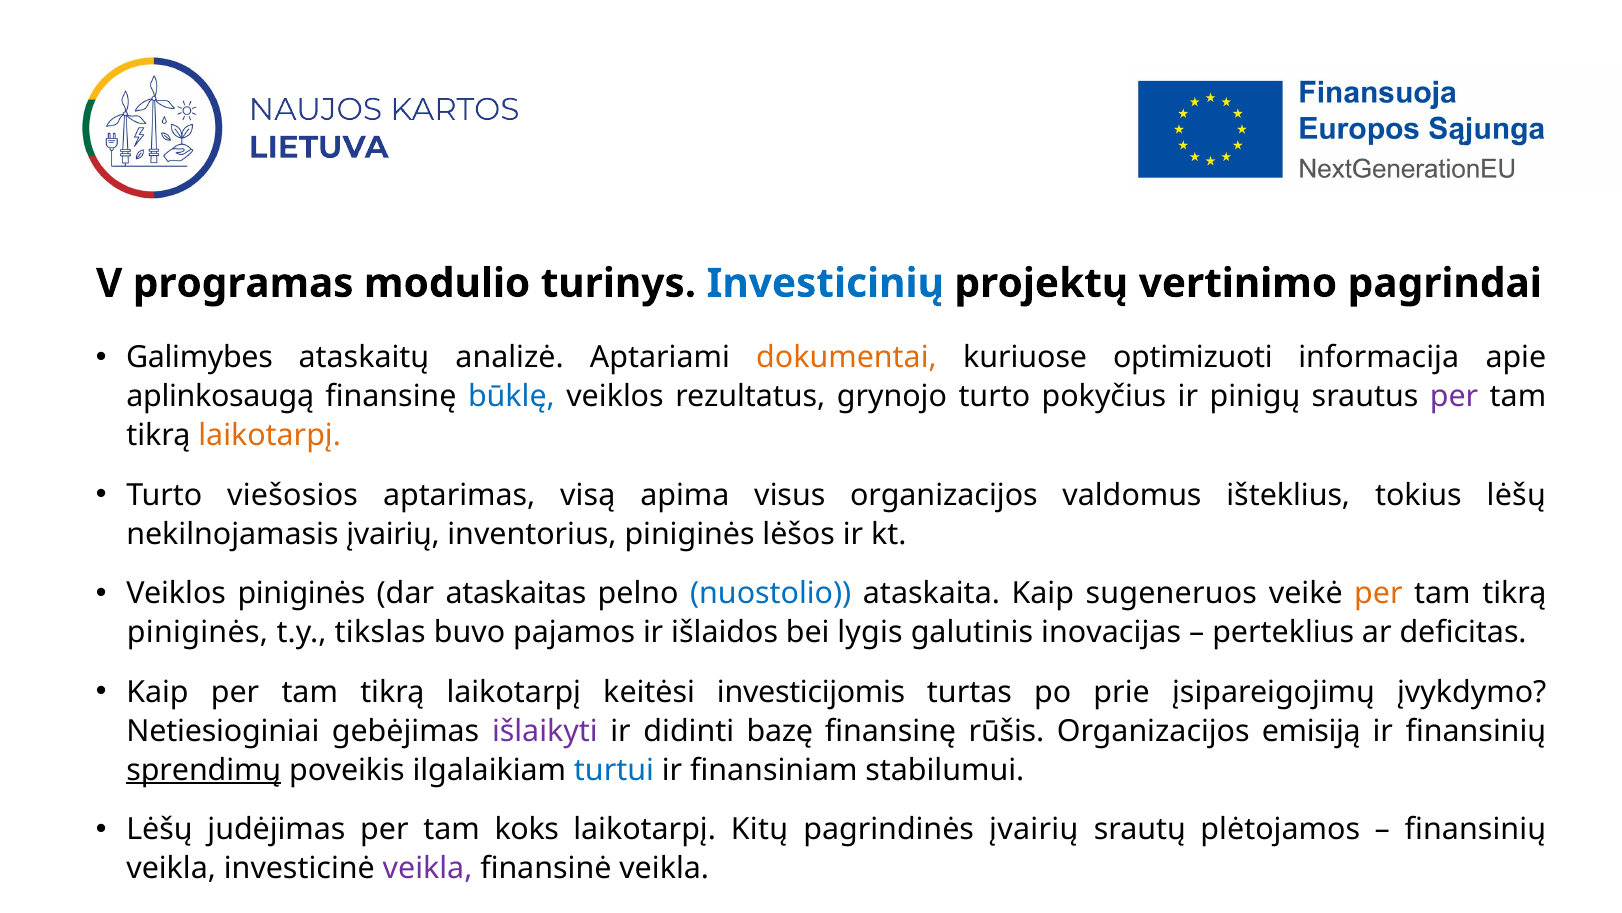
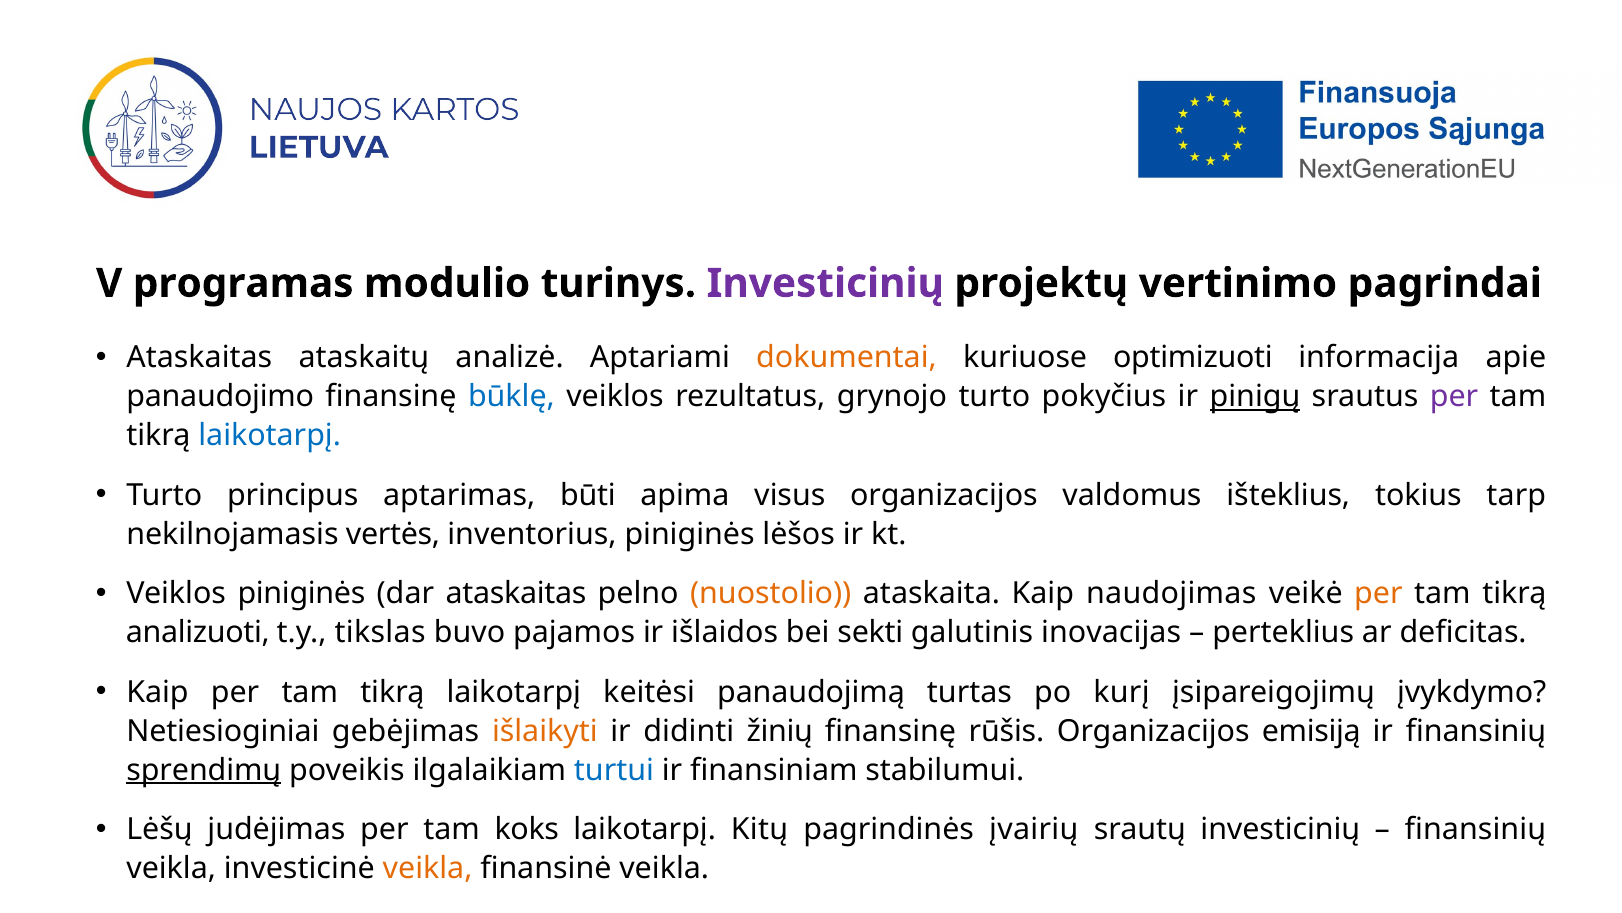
Investicinių at (825, 283) colour: blue -> purple
Galimybes at (200, 357): Galimybes -> Ataskaitas
aplinkosaugą: aplinkosaugą -> panaudojimo
pinigų underline: none -> present
laikotarpį at (270, 436) colour: orange -> blue
viešosios: viešosios -> principus
visą: visą -> būti
tokius lėšų: lėšų -> tarp
nekilnojamasis įvairių: įvairių -> vertės
nuostolio colour: blue -> orange
sugeneruos: sugeneruos -> naudojimas
piniginės at (197, 632): piniginės -> analizuoti
lygis: lygis -> sekti
investicijomis: investicijomis -> panaudojimą
prie: prie -> kurį
išlaikyti colour: purple -> orange
bazę: bazę -> žinių
srautų plėtojamos: plėtojamos -> investicinių
veikla at (428, 868) colour: purple -> orange
